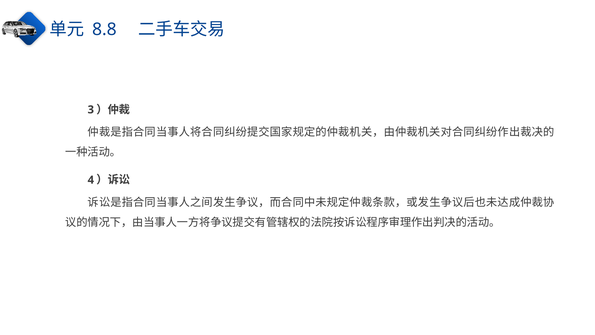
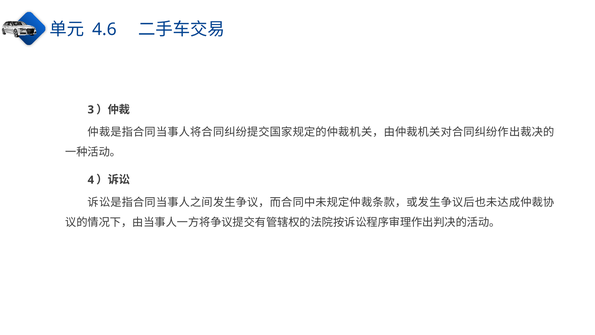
8.8: 8.8 -> 4.6
